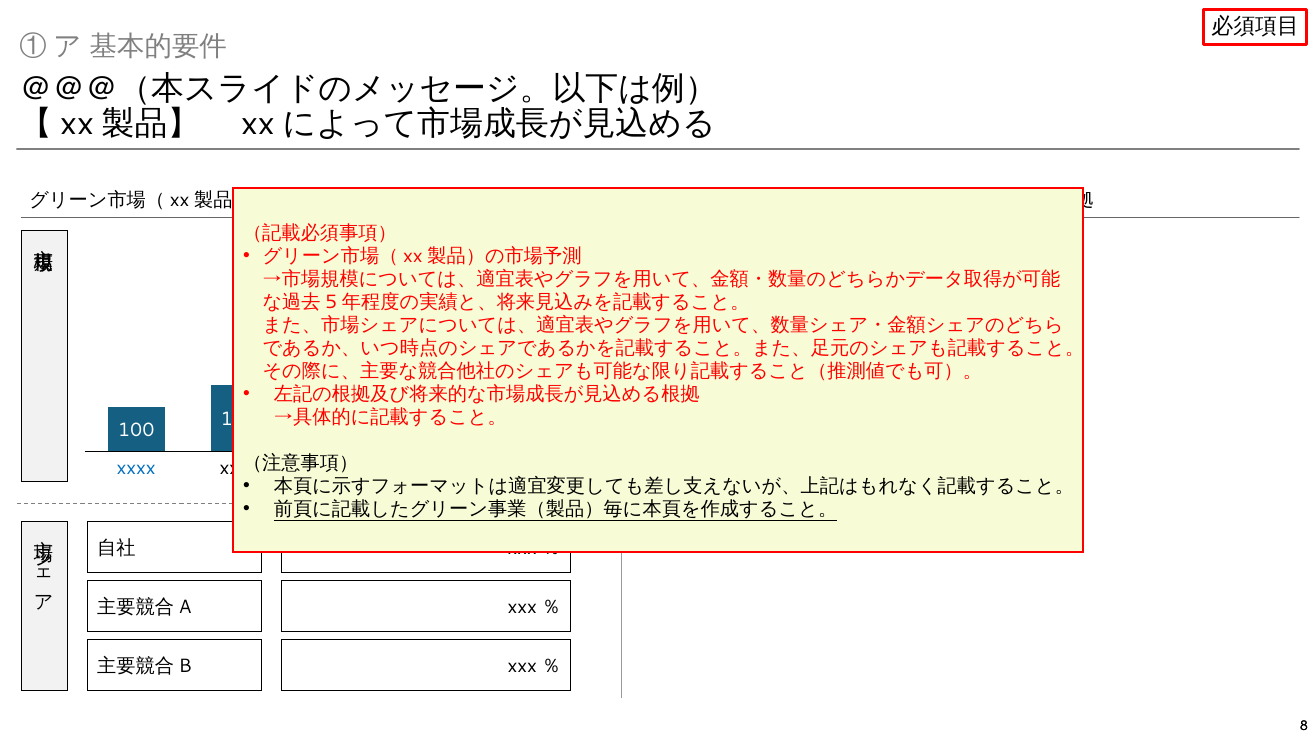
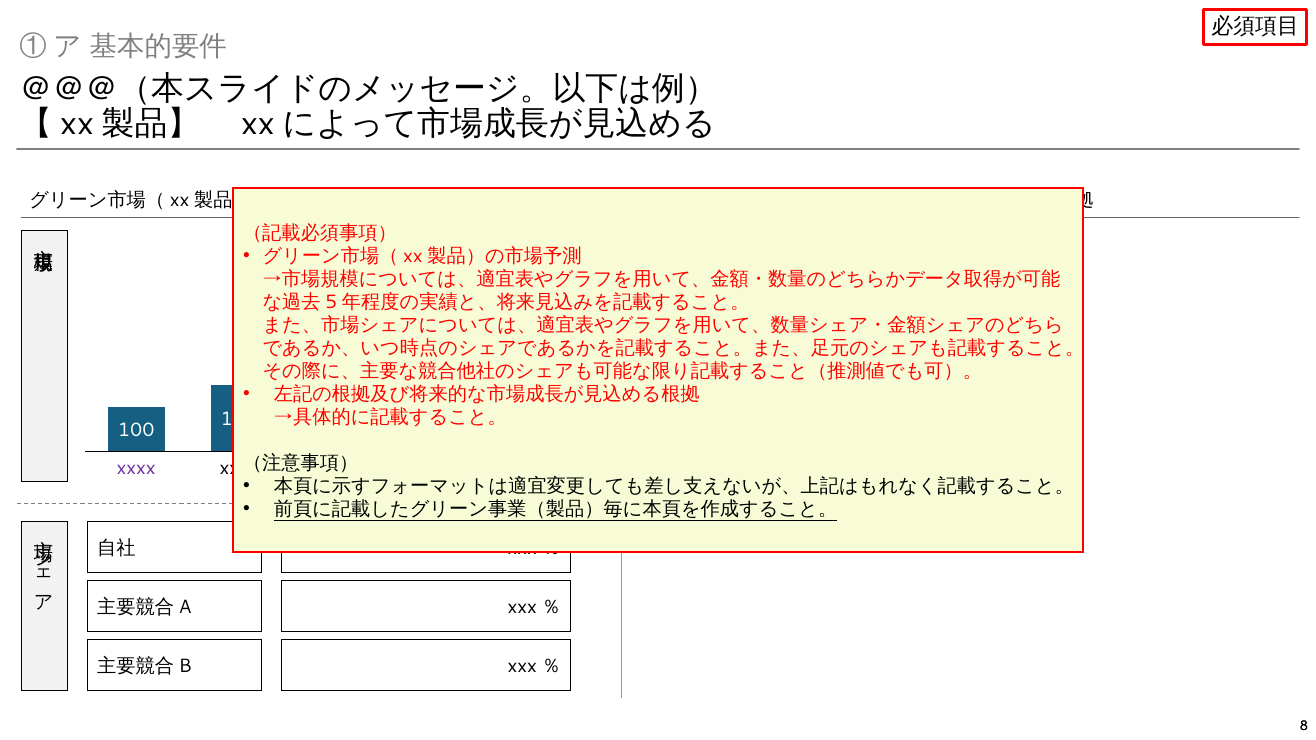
xxxx at (136, 468) colour: blue -> purple
